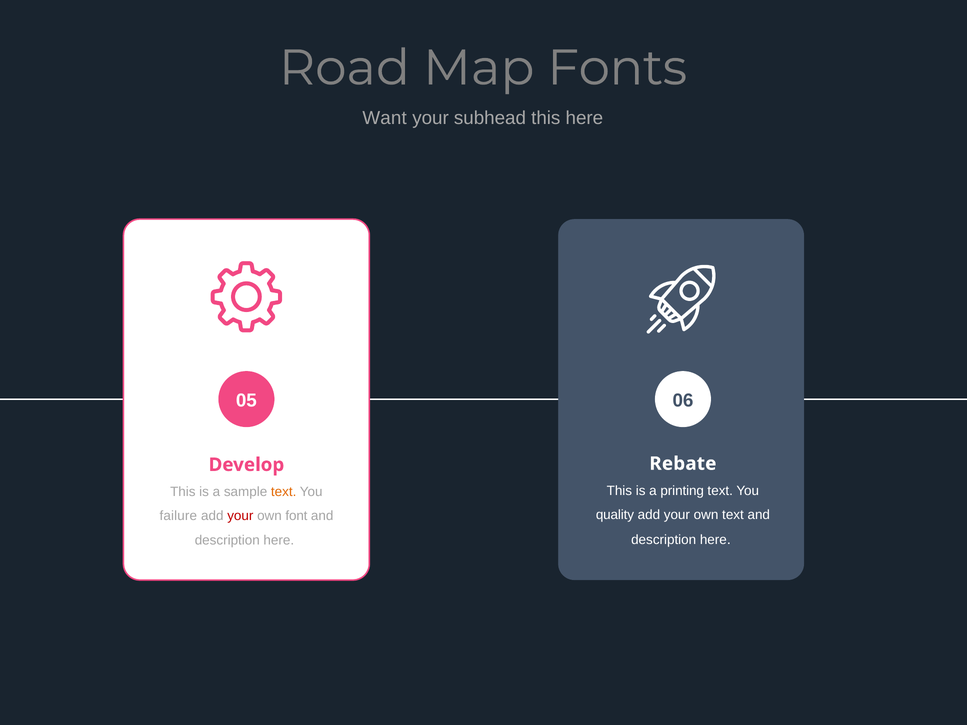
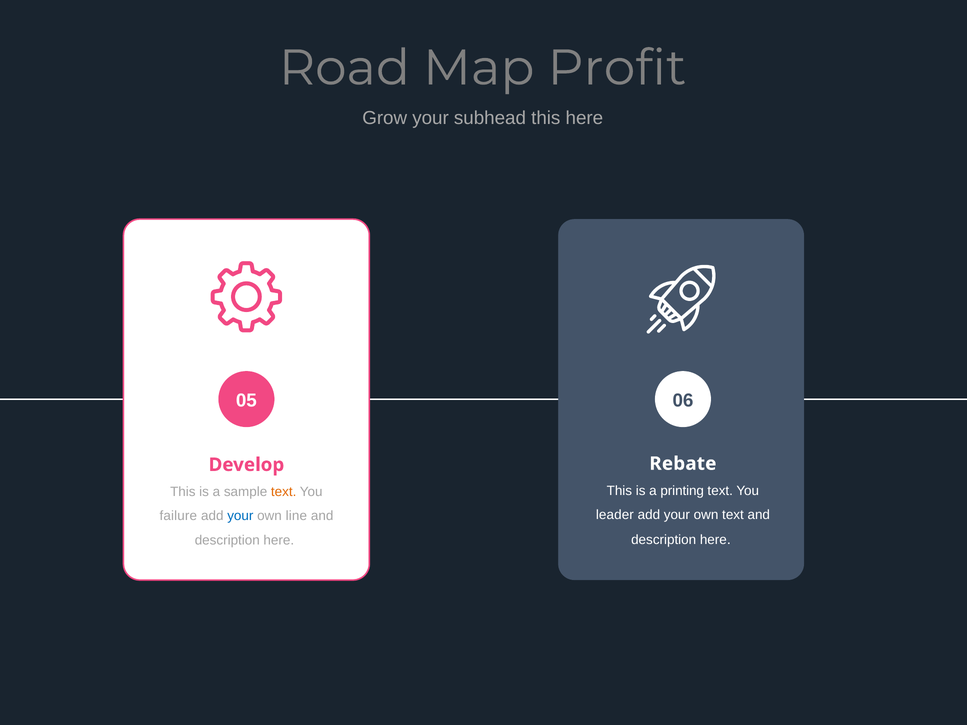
Fonts: Fonts -> Profit
Want: Want -> Grow
quality: quality -> leader
your at (240, 516) colour: red -> blue
font: font -> line
